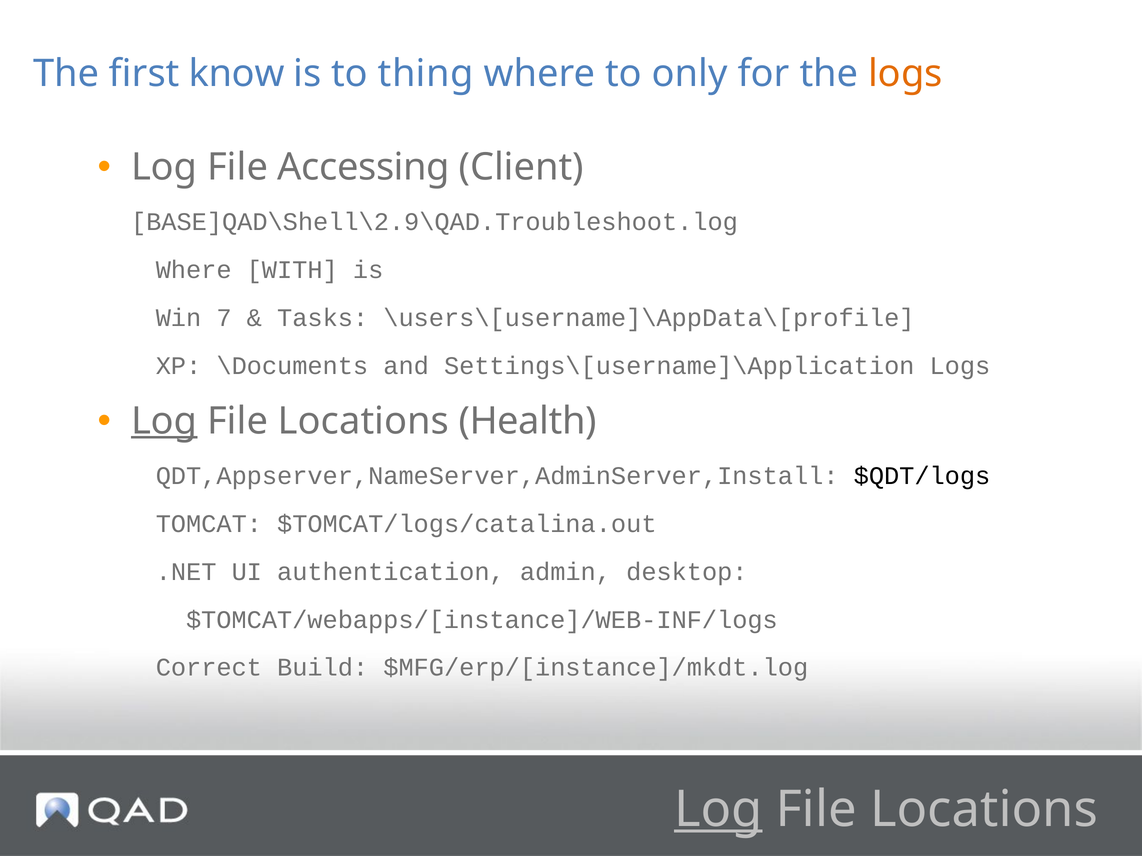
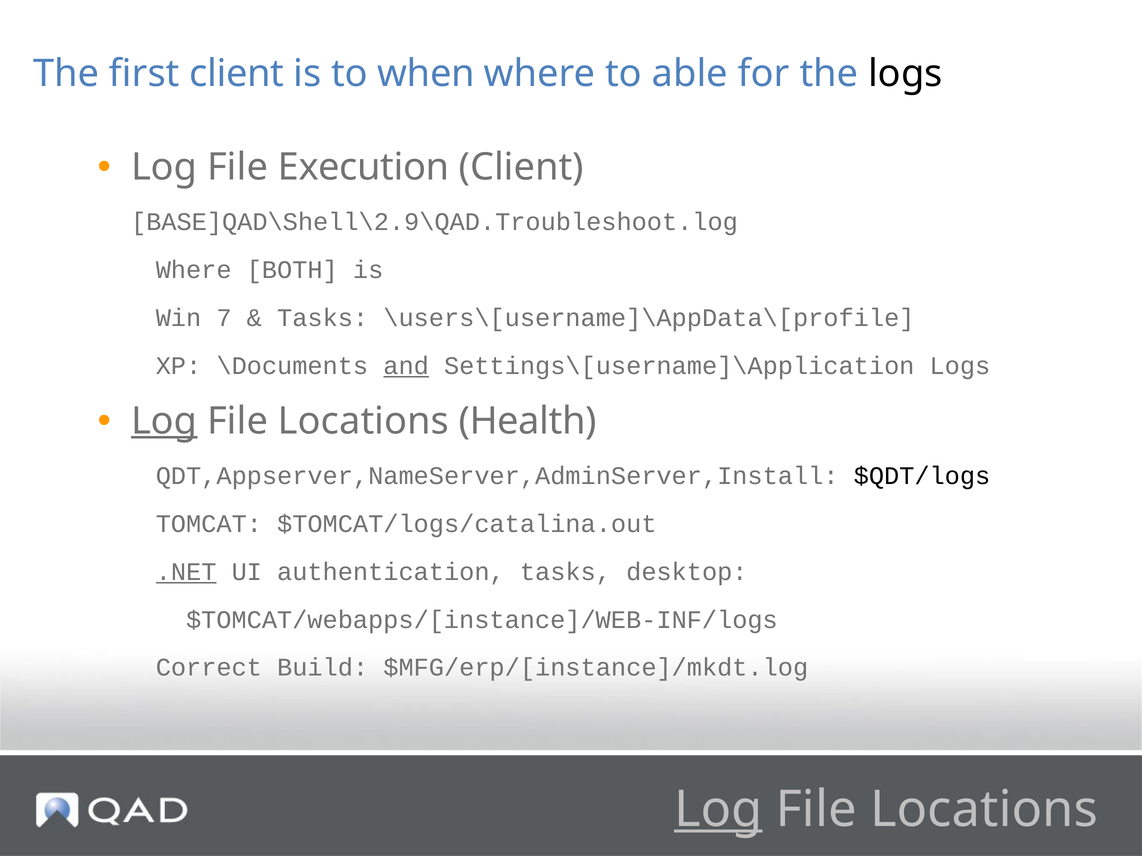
first know: know -> client
thing: thing -> when
only: only -> able
logs at (905, 74) colour: orange -> black
Accessing: Accessing -> Execution
WITH: WITH -> BOTH
and underline: none -> present
.NET underline: none -> present
authentication admin: admin -> tasks
